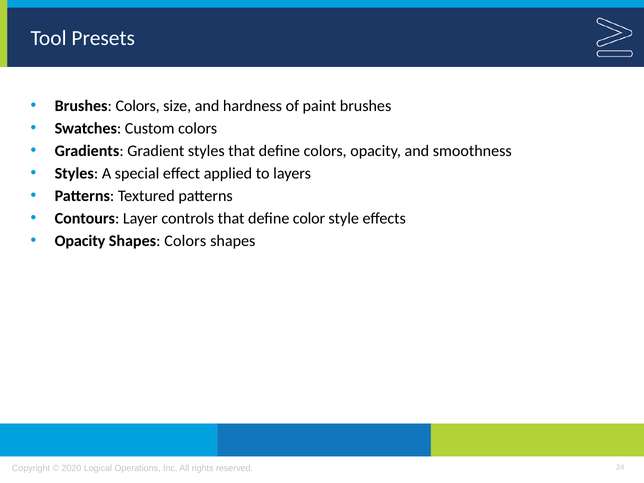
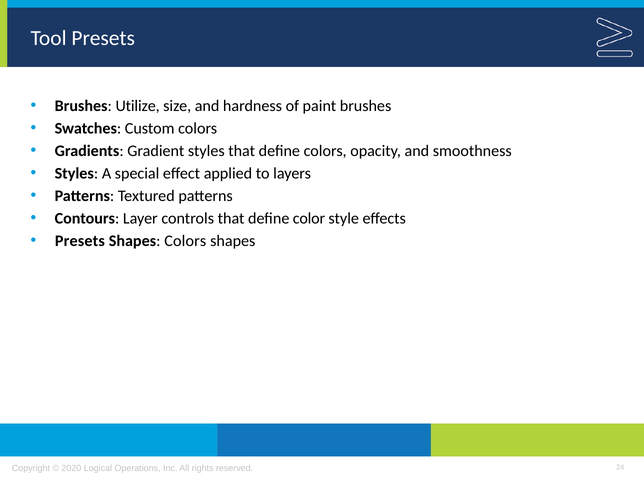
Brushes Colors: Colors -> Utilize
Opacity at (80, 241): Opacity -> Presets
